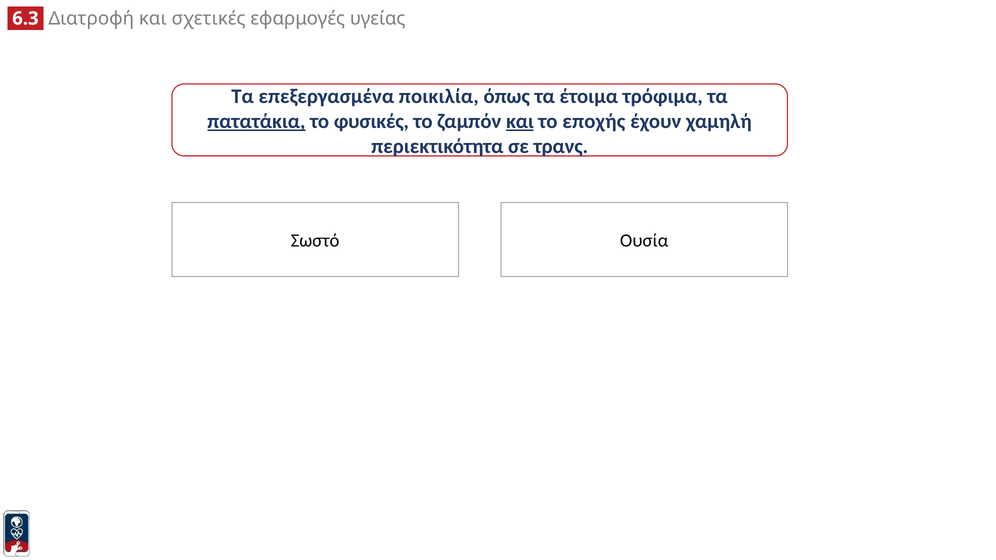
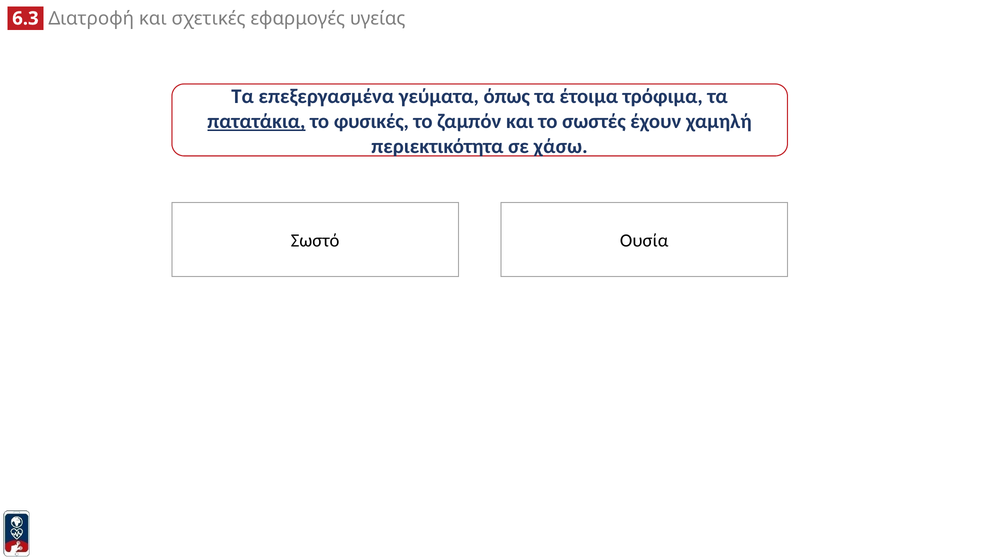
ποικιλία: ποικιλία -> γεύματα
και at (520, 121) underline: present -> none
εποχής: εποχής -> σωστές
τρανς: τρανς -> χάσω
